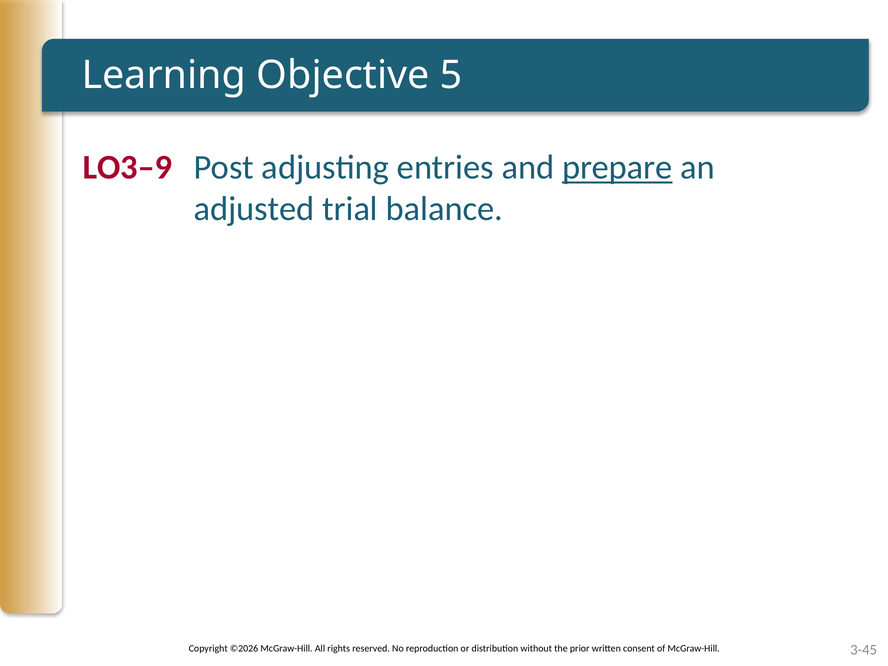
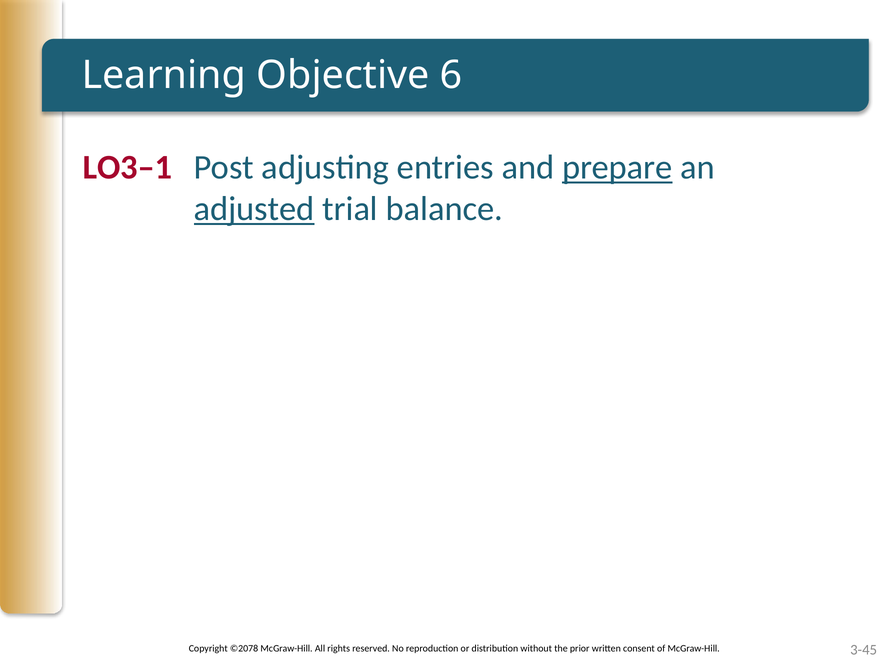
5: 5 -> 6
LO3–9: LO3–9 -> LO3–1
adjusted underline: none -> present
©2026: ©2026 -> ©2078
